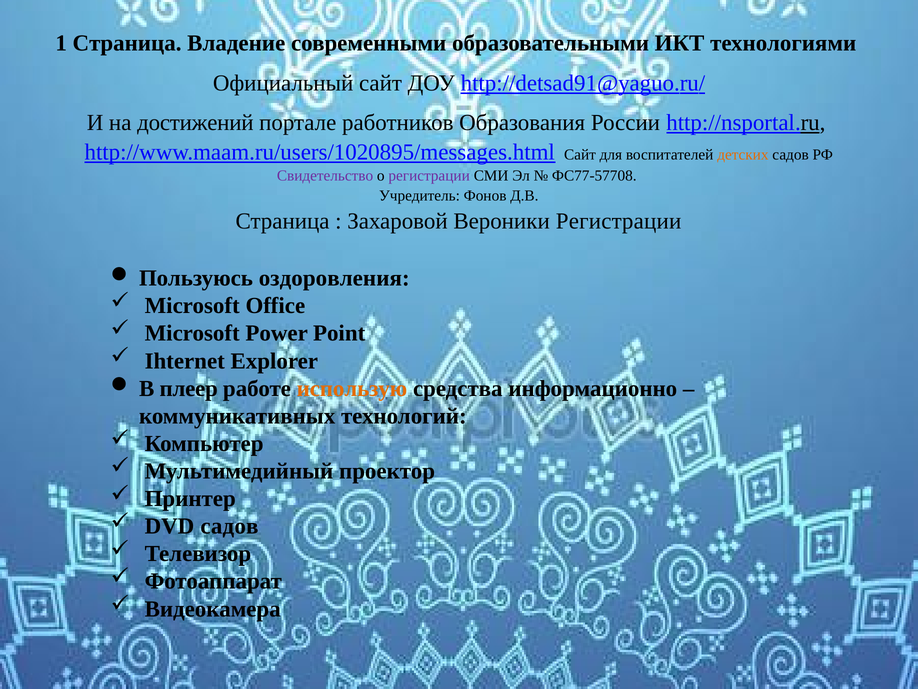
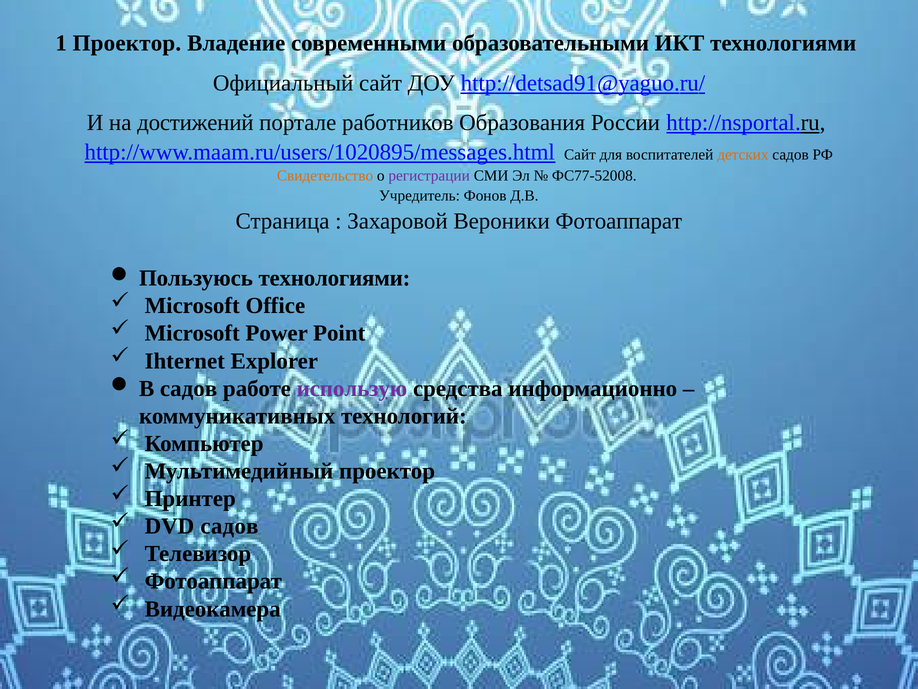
1 Страница: Страница -> Проектор
Свидетельство colour: purple -> orange
ФС77-57708: ФС77-57708 -> ФС77-52008
Вероники Регистрации: Регистрации -> Фотоаппарат
оздоровления at (334, 278): оздоровления -> технологиями
плеер at (189, 388): плеер -> садов
использую colour: orange -> purple
